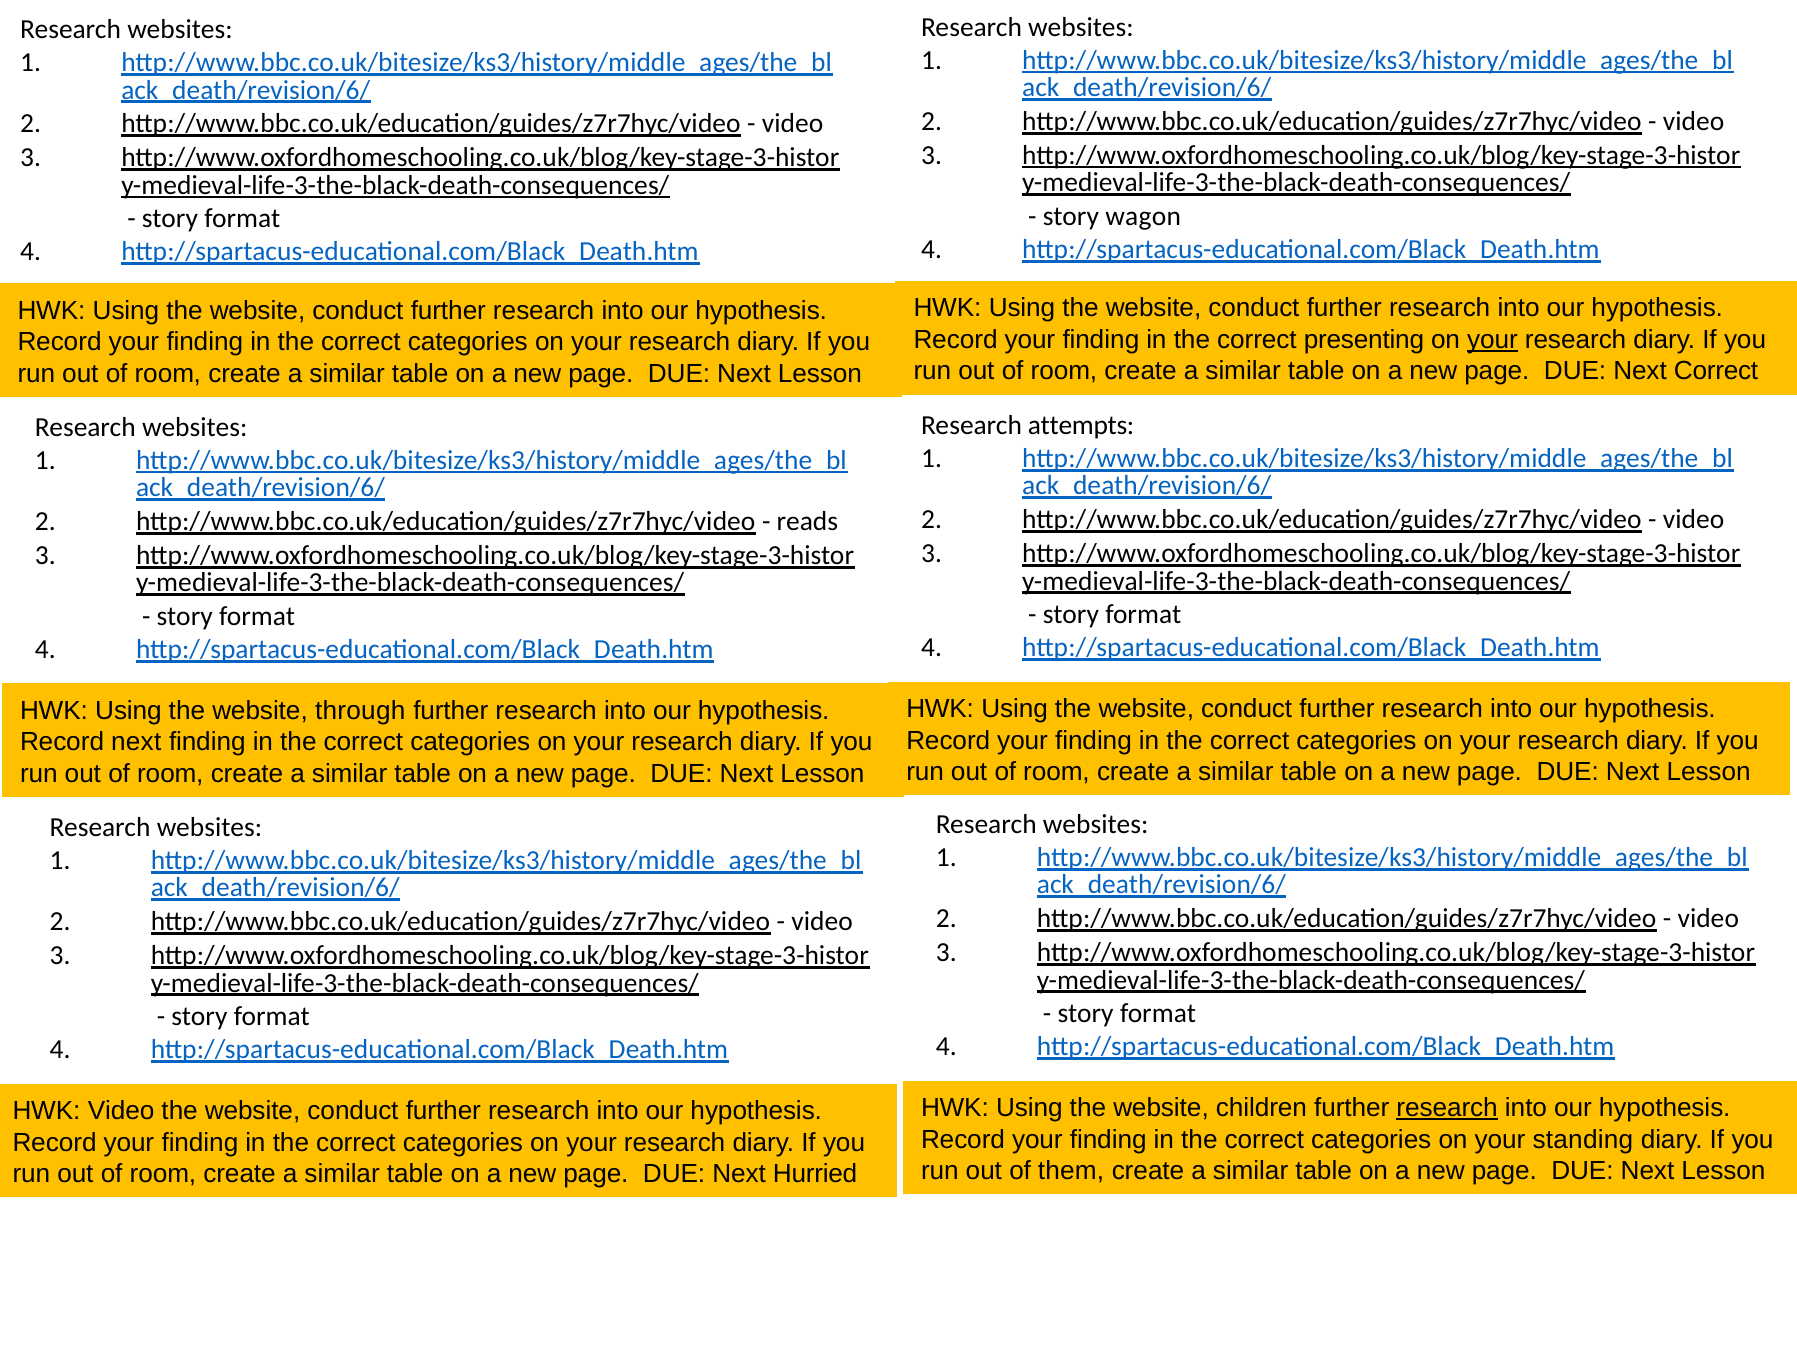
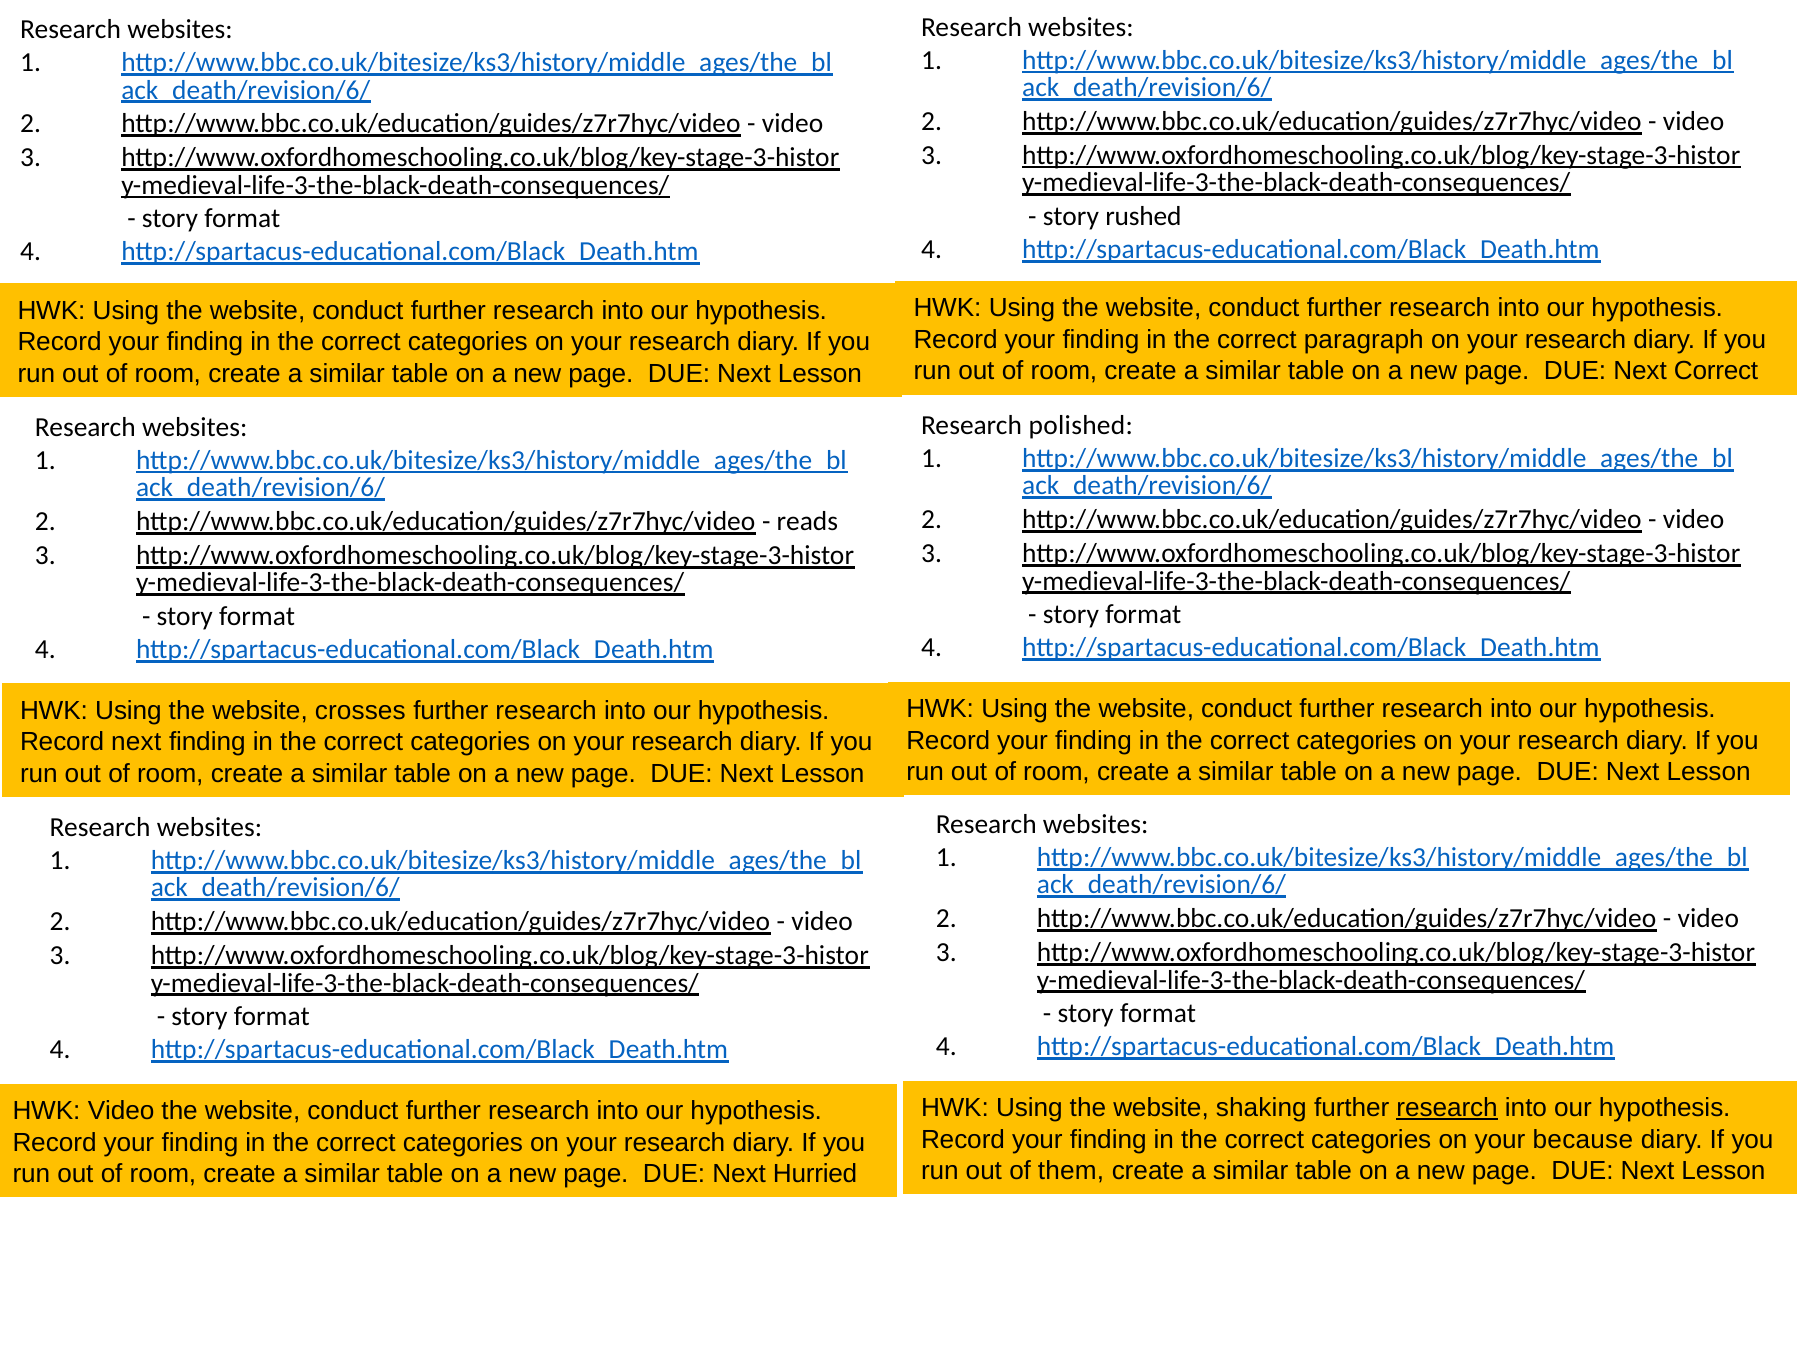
wagon: wagon -> rushed
presenting: presenting -> paragraph
your at (1493, 340) underline: present -> none
attempts: attempts -> polished
through: through -> crosses
children: children -> shaking
standing: standing -> because
